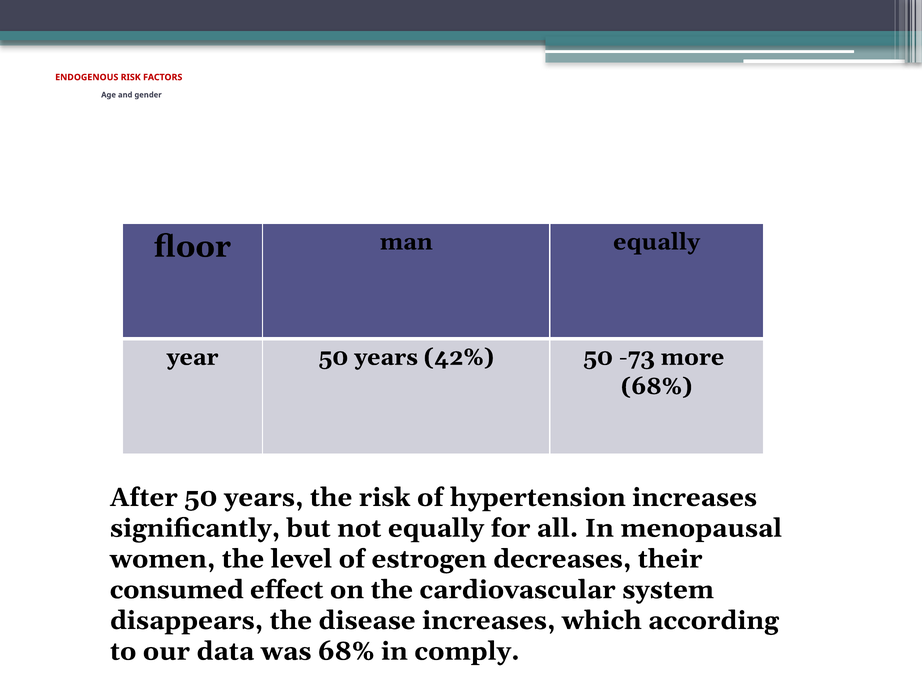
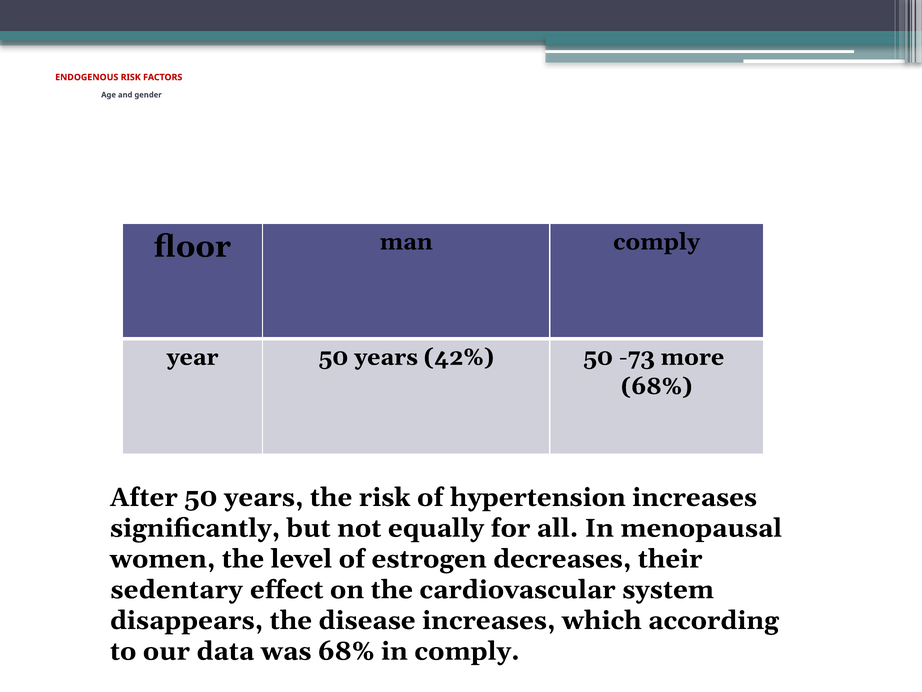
man equally: equally -> comply
consumed: consumed -> sedentary
